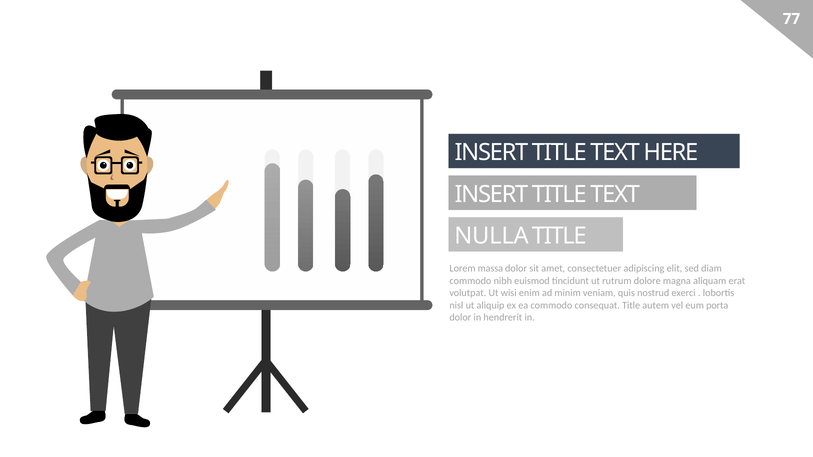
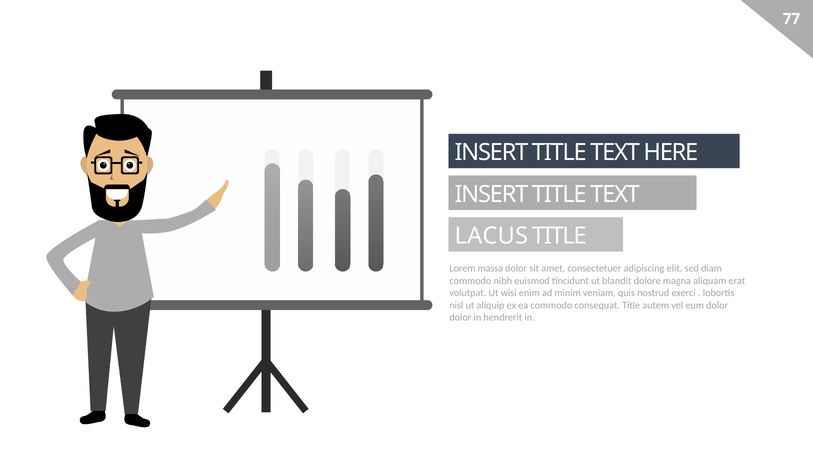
NULLA: NULLA -> LACUS
rutrum: rutrum -> blandit
eum porta: porta -> dolor
